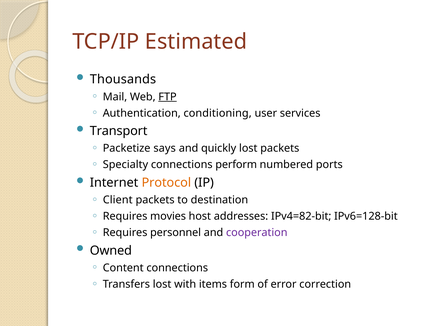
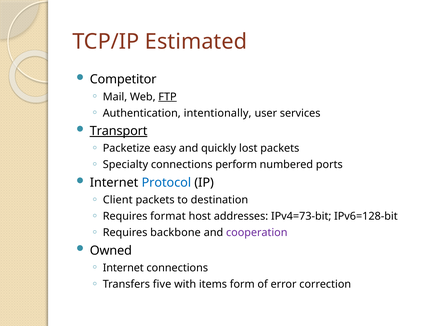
Thousands: Thousands -> Competitor
conditioning: conditioning -> intentionally
Transport underline: none -> present
says: says -> easy
Protocol colour: orange -> blue
movies: movies -> format
IPv4=82-bit: IPv4=82-bit -> IPv4=73-bit
personnel: personnel -> backbone
Content at (123, 267): Content -> Internet
Transfers lost: lost -> five
